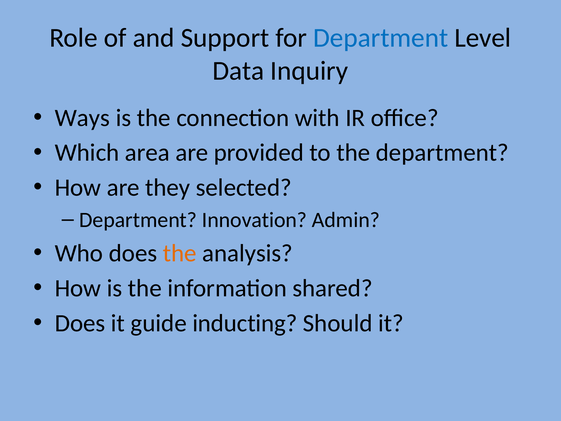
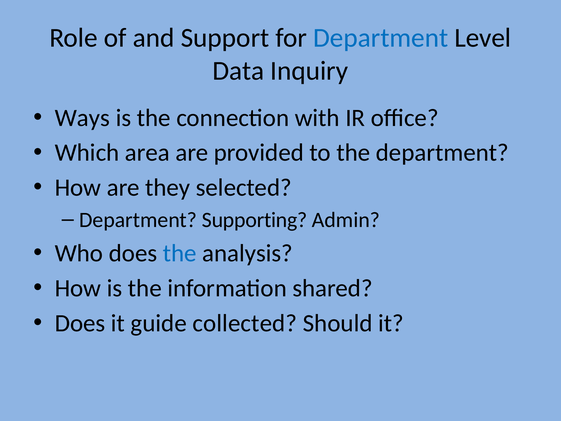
Innovation: Innovation -> Supporting
the at (180, 253) colour: orange -> blue
inducting: inducting -> collected
